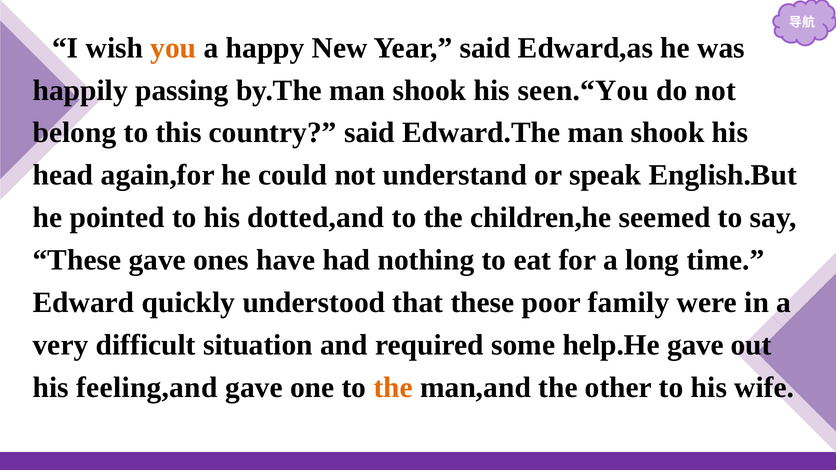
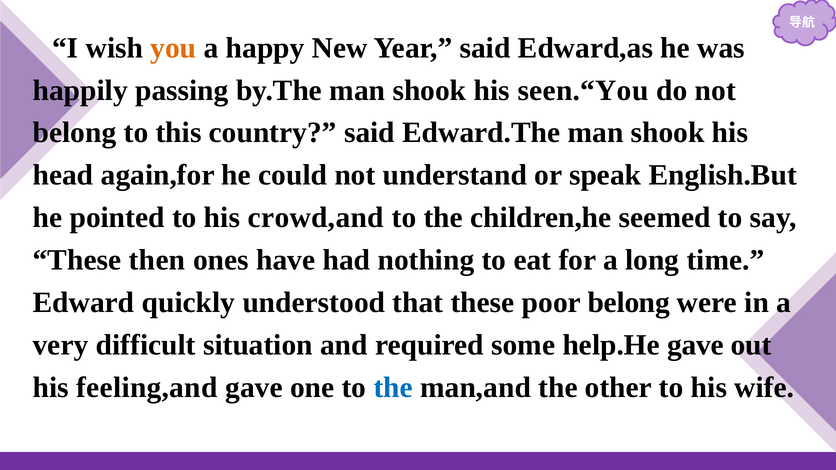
dotted,and: dotted,and -> crowd,and
These gave: gave -> then
poor family: family -> belong
the at (393, 388) colour: orange -> blue
